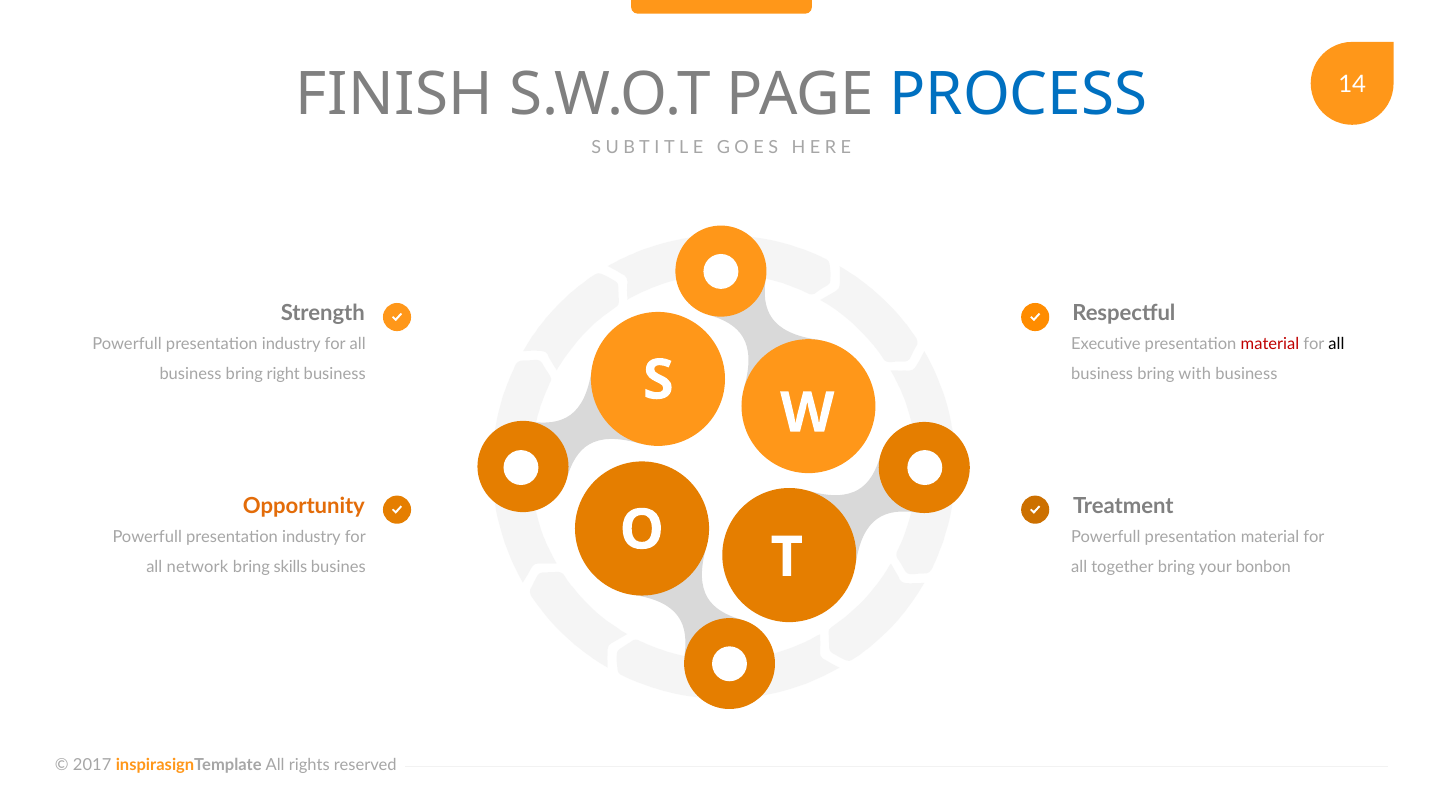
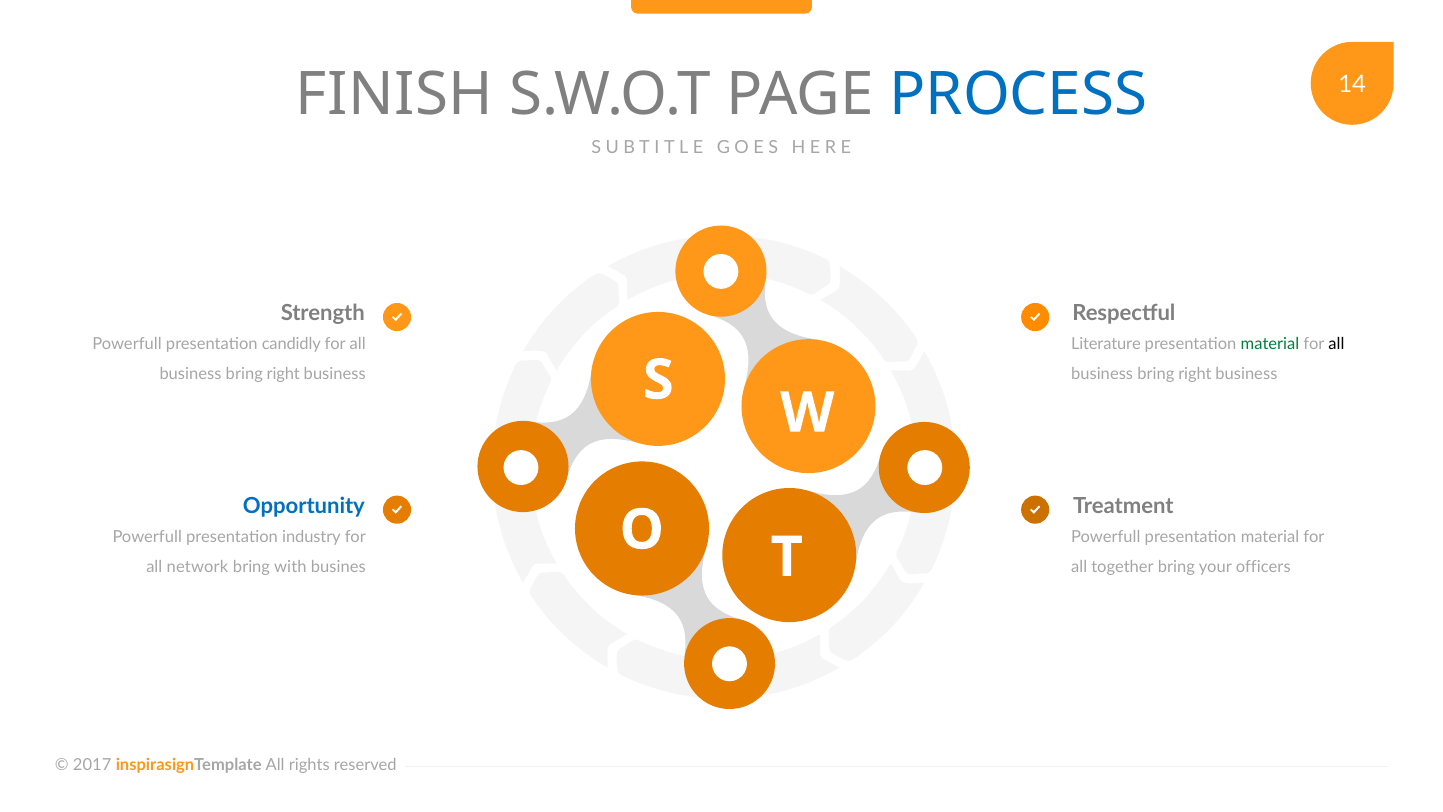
industry at (291, 344): industry -> candidly
Executive: Executive -> Literature
material at (1270, 344) colour: red -> green
with at (1195, 374): with -> right
Opportunity colour: orange -> blue
skills: skills -> with
bonbon: bonbon -> officers
